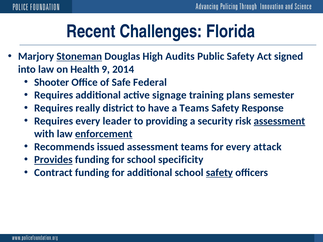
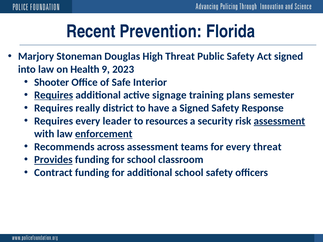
Challenges: Challenges -> Prevention
Stoneman underline: present -> none
High Audits: Audits -> Threat
2014: 2014 -> 2023
Federal: Federal -> Interior
Requires at (54, 95) underline: none -> present
a Teams: Teams -> Signed
providing: providing -> resources
issued: issued -> across
every attack: attack -> threat
specificity: specificity -> classroom
safety at (219, 173) underline: present -> none
